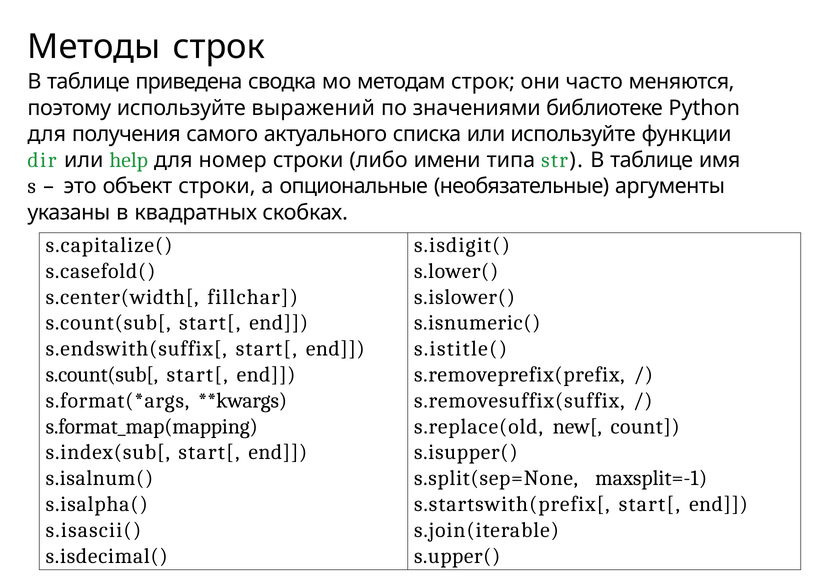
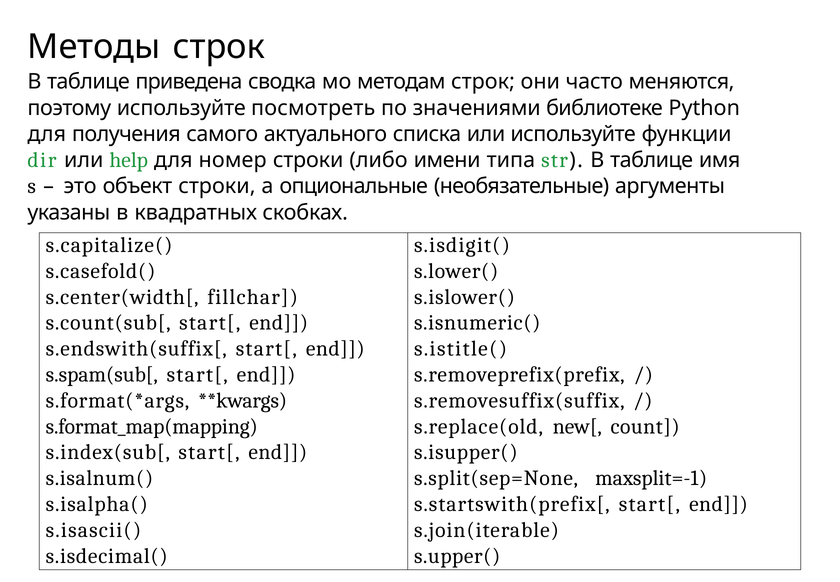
выражений: выражений -> посмотреть
s.count(sub[ at (102, 374): s.count(sub[ -> s.spam(sub[
